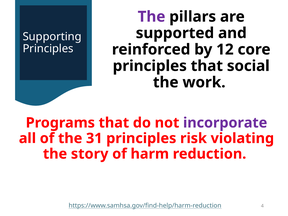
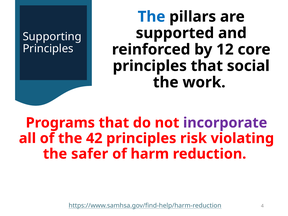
The at (152, 17) colour: purple -> blue
31: 31 -> 42
story: story -> safer
